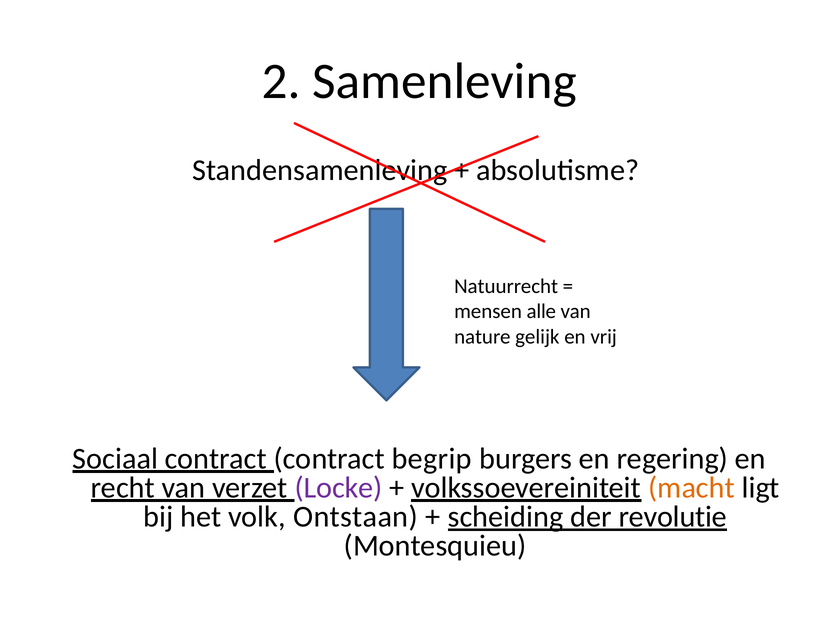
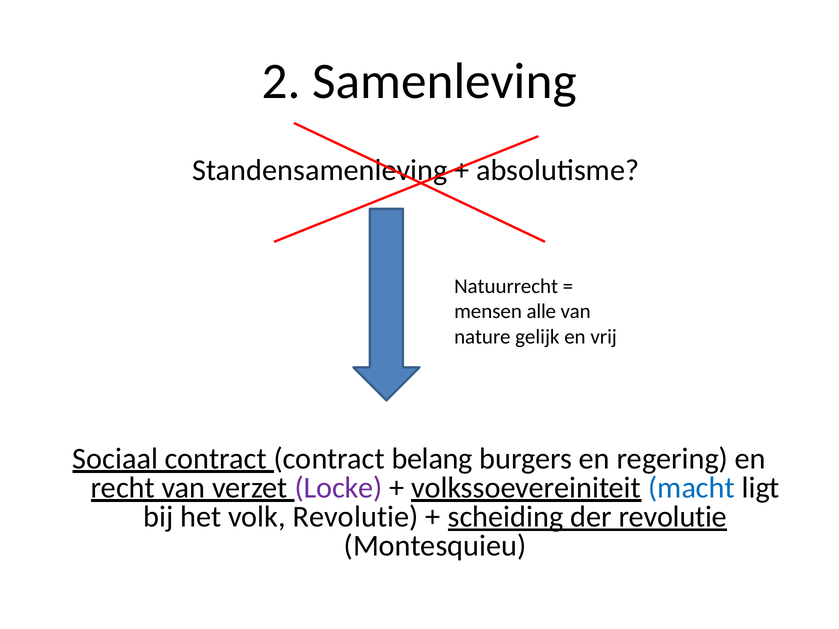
begrip: begrip -> belang
macht colour: orange -> blue
volk Ontstaan: Ontstaan -> Revolutie
